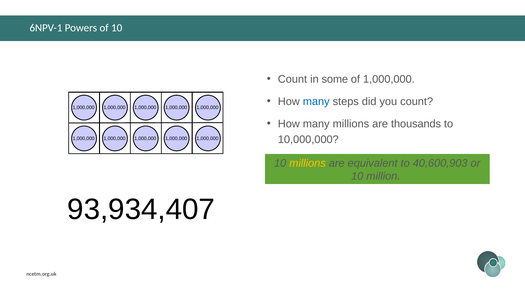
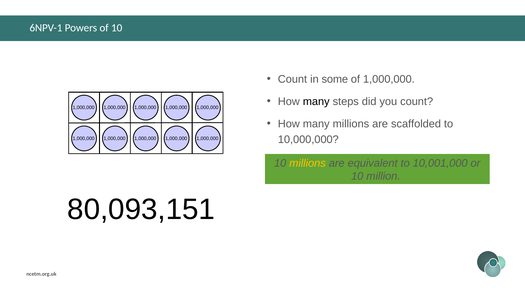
many at (316, 102) colour: blue -> black
thousands: thousands -> scaffolded
40,600,903: 40,600,903 -> 10,001,000
93,934,407: 93,934,407 -> 80,093,151
